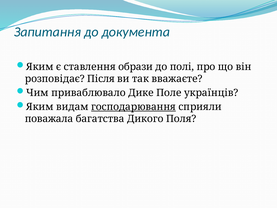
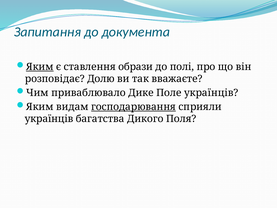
Яким at (40, 67) underline: none -> present
Після: Після -> Долю
поважала at (49, 119): поважала -> українців
